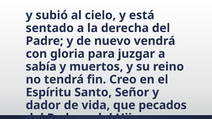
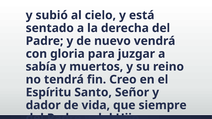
pecados: pecados -> siempre
